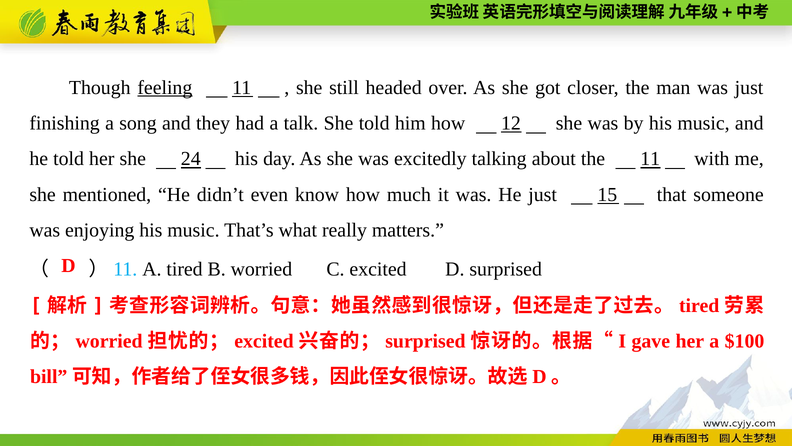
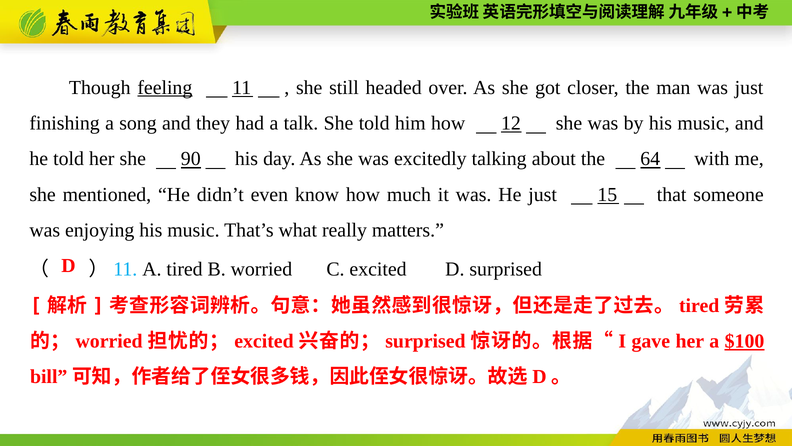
24: 24 -> 90
the 11: 11 -> 64
$100 underline: none -> present
